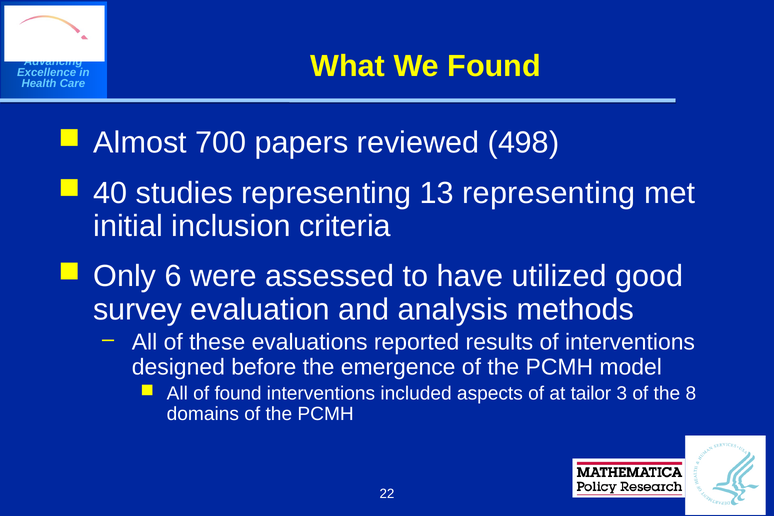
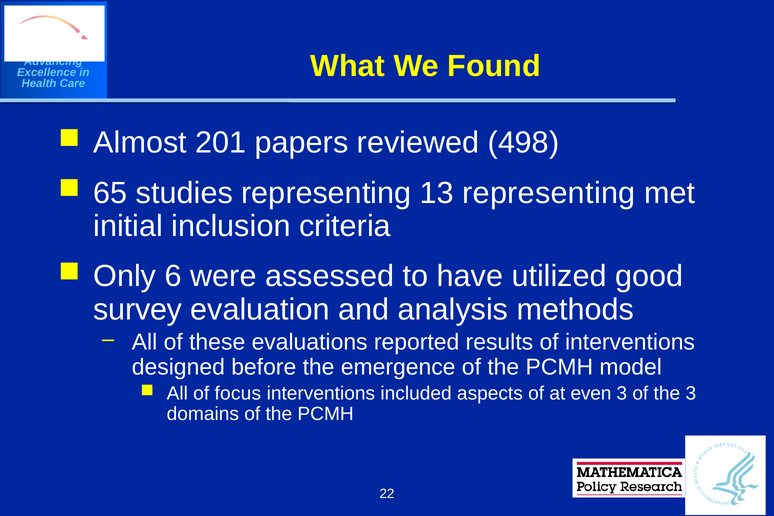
700: 700 -> 201
40: 40 -> 65
of found: found -> focus
tailor: tailor -> even
the 8: 8 -> 3
